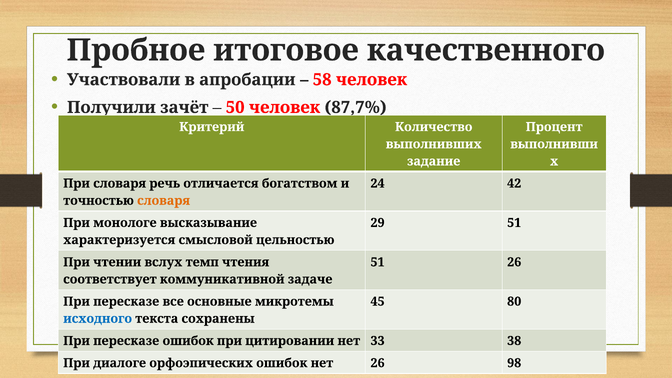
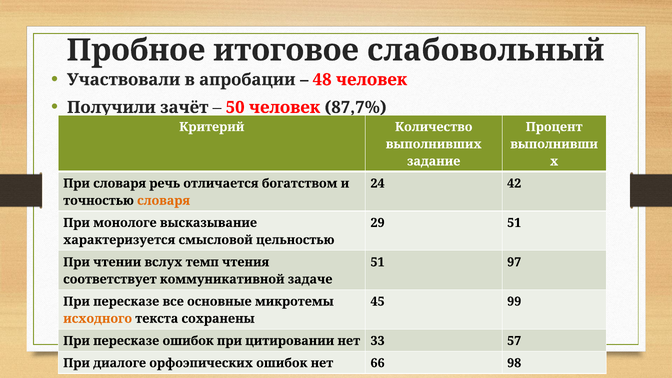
качественного: качественного -> слабовольный
58: 58 -> 48
51 26: 26 -> 97
80: 80 -> 99
исходного colour: blue -> orange
38: 38 -> 57
нет 26: 26 -> 66
